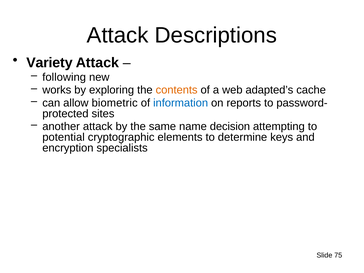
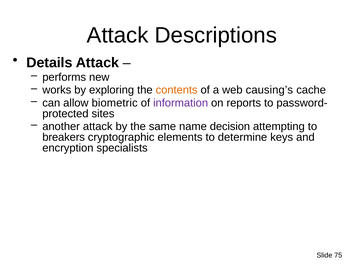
Variety: Variety -> Details
following: following -> performs
adapted’s: adapted’s -> causing’s
information colour: blue -> purple
potential: potential -> breakers
